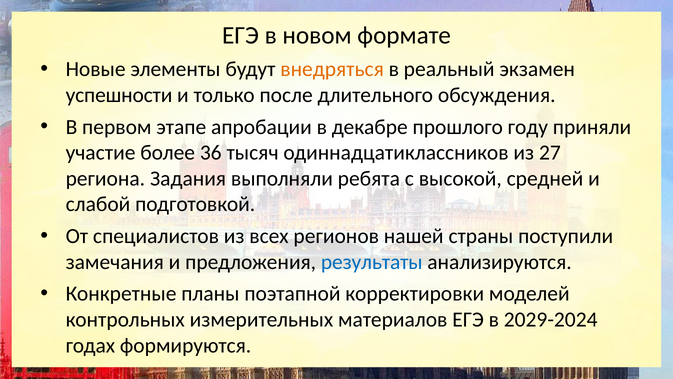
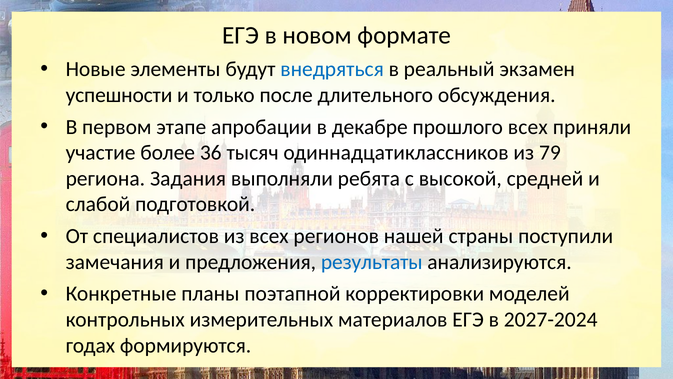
внедряться colour: orange -> blue
прошлого году: году -> всех
27: 27 -> 79
2029-2024: 2029-2024 -> 2027-2024
